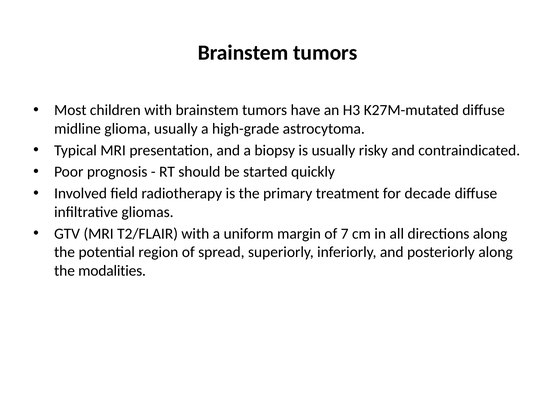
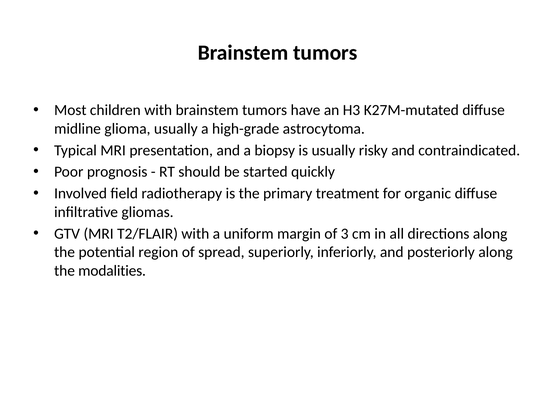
decade: decade -> organic
7: 7 -> 3
